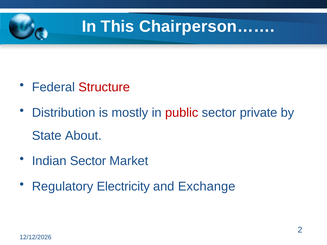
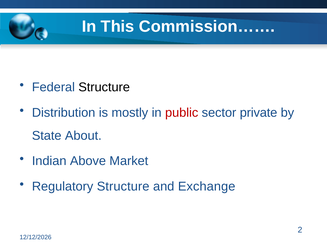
Chairperson……: Chairperson…… -> Commission……
Structure at (104, 87) colour: red -> black
Indian Sector: Sector -> Above
Regulatory Electricity: Electricity -> Structure
